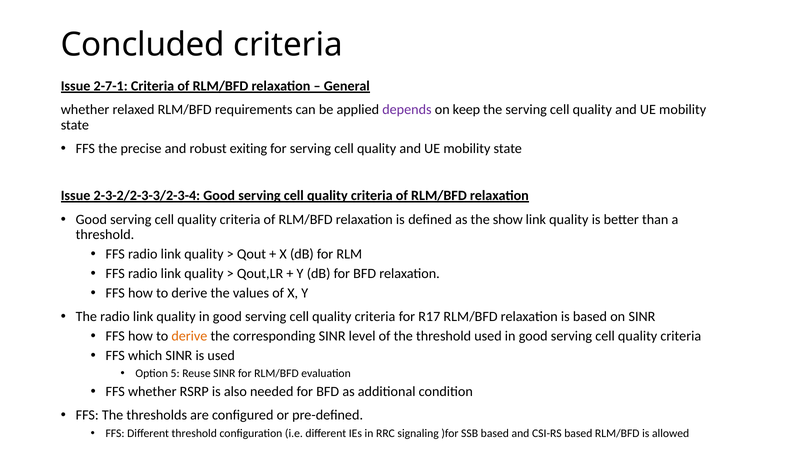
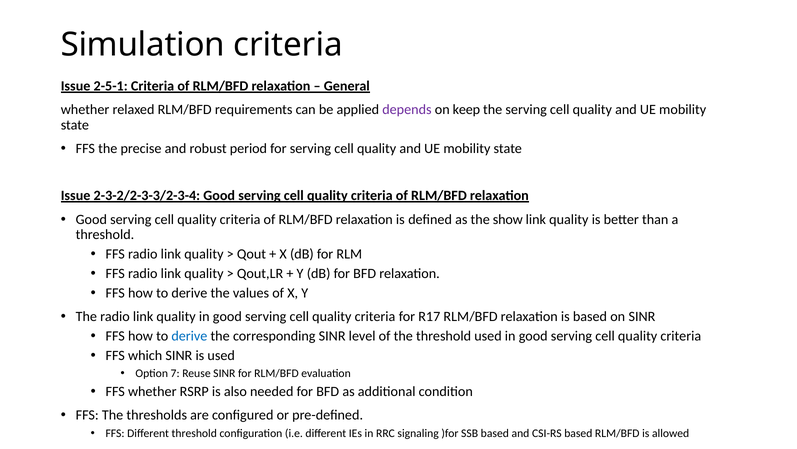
Concluded: Concluded -> Simulation
2-7-1: 2-7-1 -> 2-5-1
exiting: exiting -> period
derive at (189, 335) colour: orange -> blue
5: 5 -> 7
